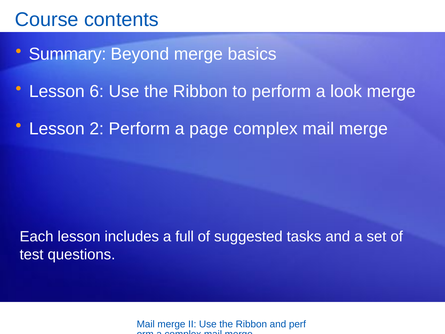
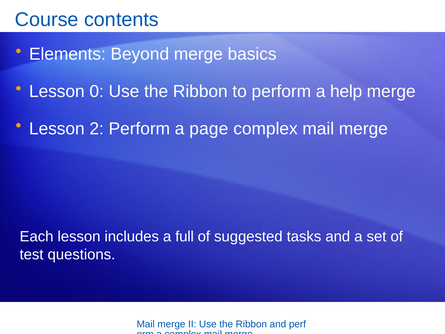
Summary: Summary -> Elements
6: 6 -> 0
look: look -> help
